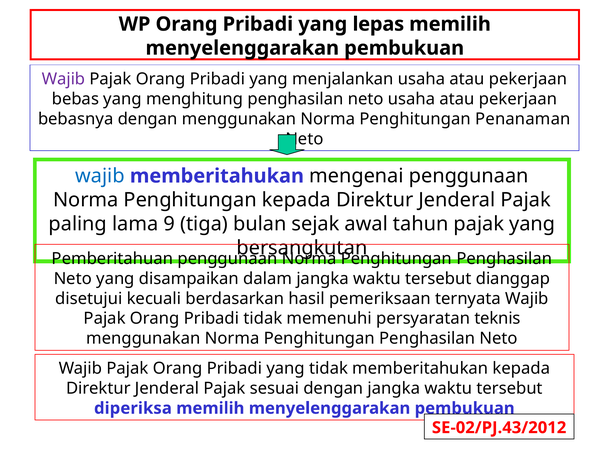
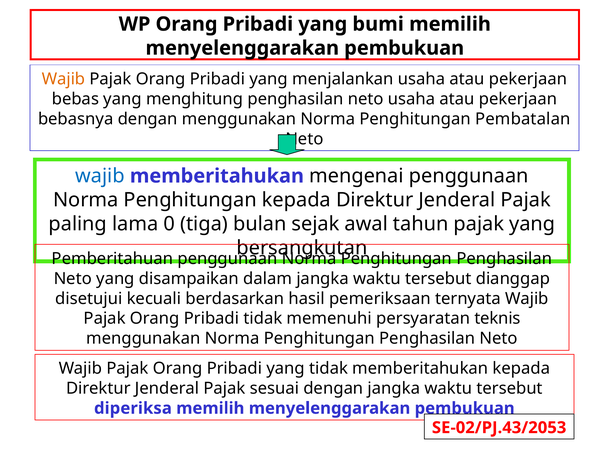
lepas: lepas -> bumi
Wajib at (64, 79) colour: purple -> orange
Penanaman: Penanaman -> Pembatalan
9: 9 -> 0
SE-02/PJ.43/2012: SE-02/PJ.43/2012 -> SE-02/PJ.43/2053
